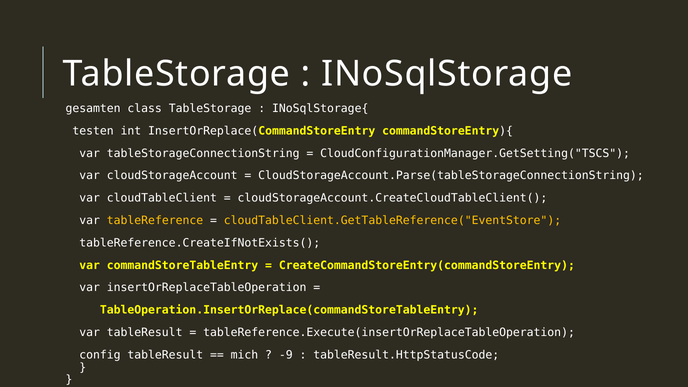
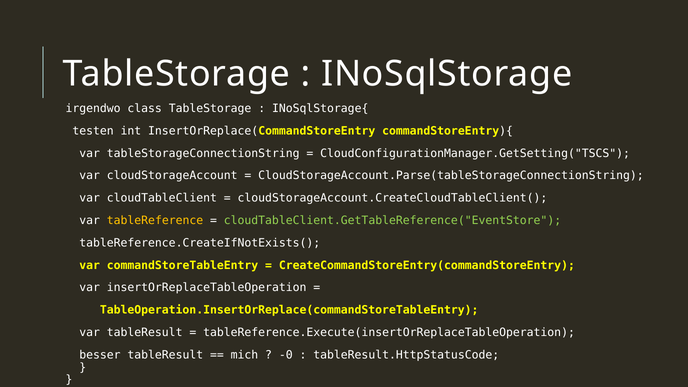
gesamten: gesamten -> irgendwo
cloudTableClient.GetTableReference("EventStore colour: yellow -> light green
config: config -> besser
-9: -9 -> -0
